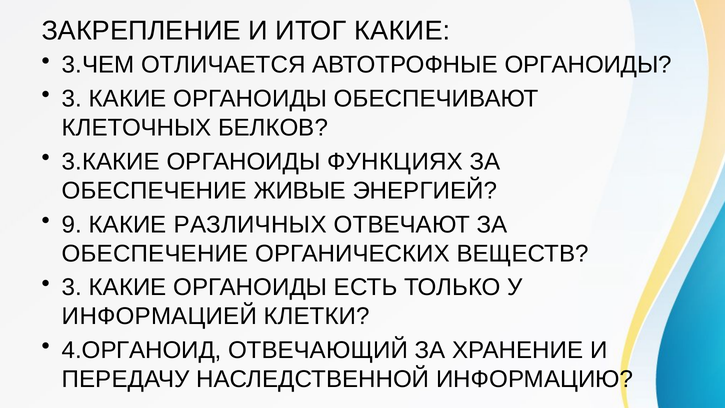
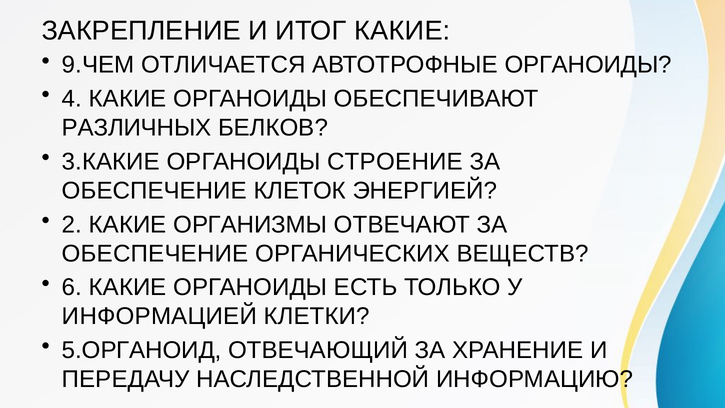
3.ЧЕМ: 3.ЧЕМ -> 9.ЧЕМ
3 at (72, 99): 3 -> 4
КЛЕТОЧНЫХ: КЛЕТОЧНЫХ -> РАЗЛИЧНЫХ
ФУНКЦИЯХ: ФУНКЦИЯХ -> СТРОЕНИЕ
ЖИВЫЕ: ЖИВЫЕ -> КЛЕТОК
9: 9 -> 2
РАЗЛИЧНЫХ: РАЗЛИЧНЫХ -> ОРГАНИЗМЫ
3 at (72, 287): 3 -> 6
4.ОРГАНОИД: 4.ОРГАНОИД -> 5.ОРГАНОИД
